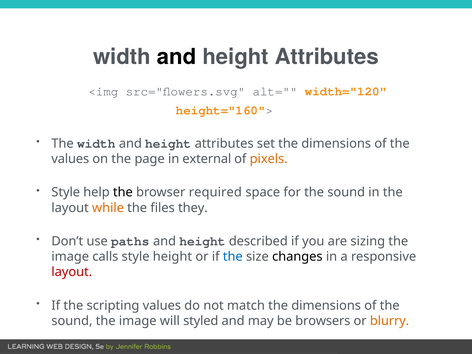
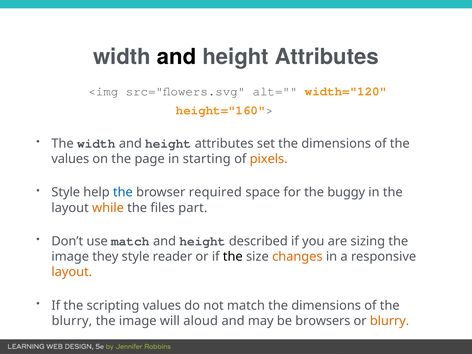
external: external -> starting
the at (123, 192) colour: black -> blue
for the sound: sound -> buggy
they: they -> part
use paths: paths -> match
calls: calls -> they
style height: height -> reader
the at (233, 257) colour: blue -> black
changes colour: black -> orange
layout at (72, 272) colour: red -> orange
sound at (72, 321): sound -> blurry
styled: styled -> aloud
